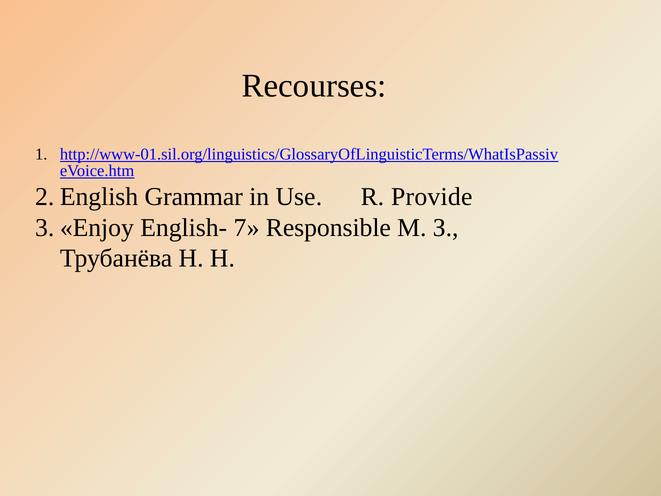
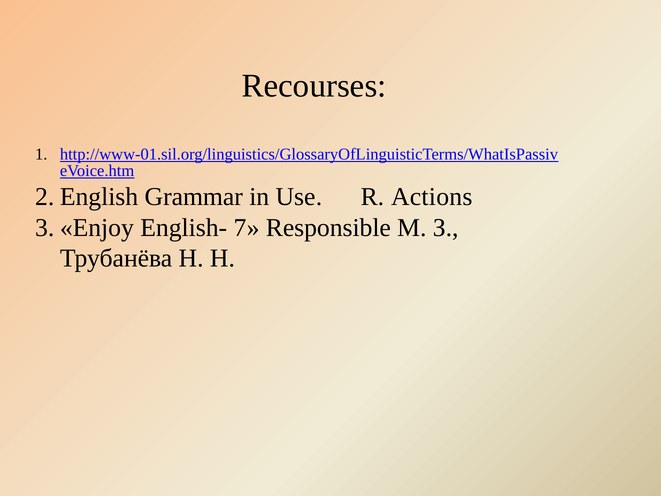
Provide: Provide -> Actions
